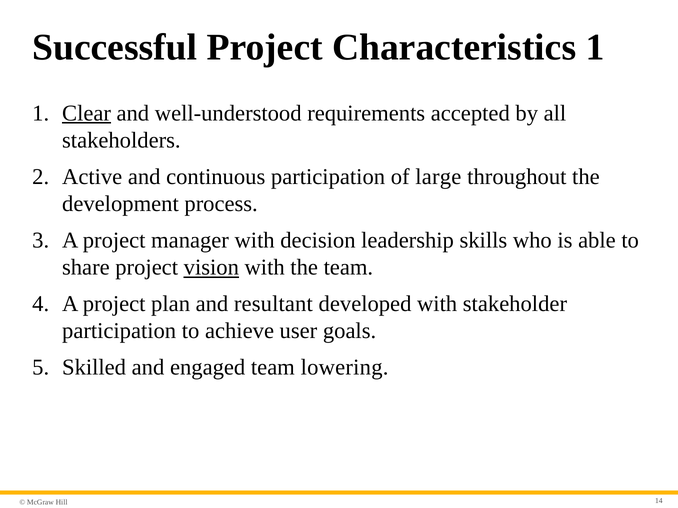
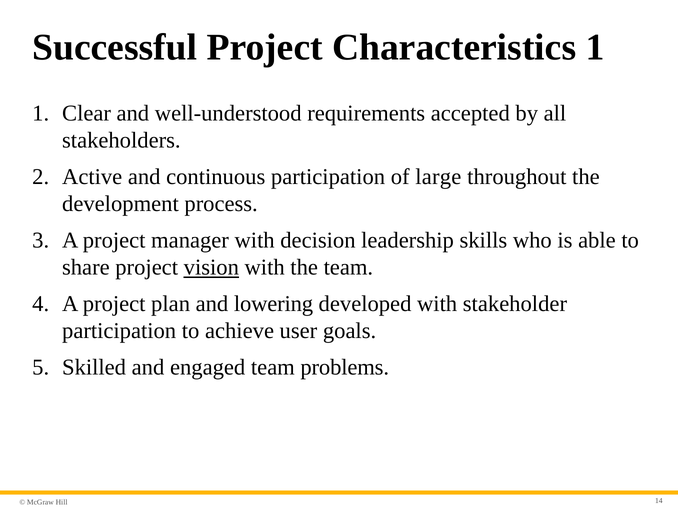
Clear underline: present -> none
resultant: resultant -> lowering
lowering: lowering -> problems
